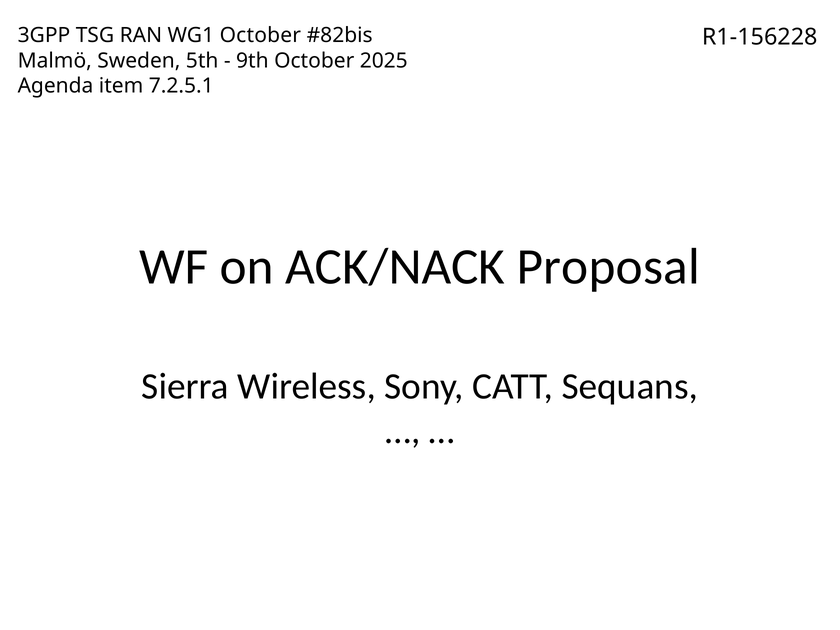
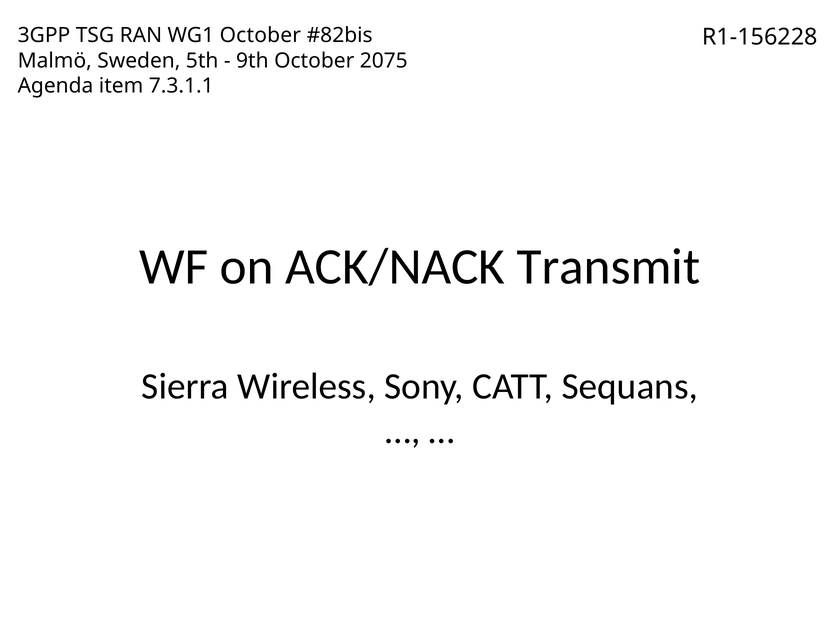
2025: 2025 -> 2075
7.2.5.1: 7.2.5.1 -> 7.3.1.1
Proposal: Proposal -> Transmit
